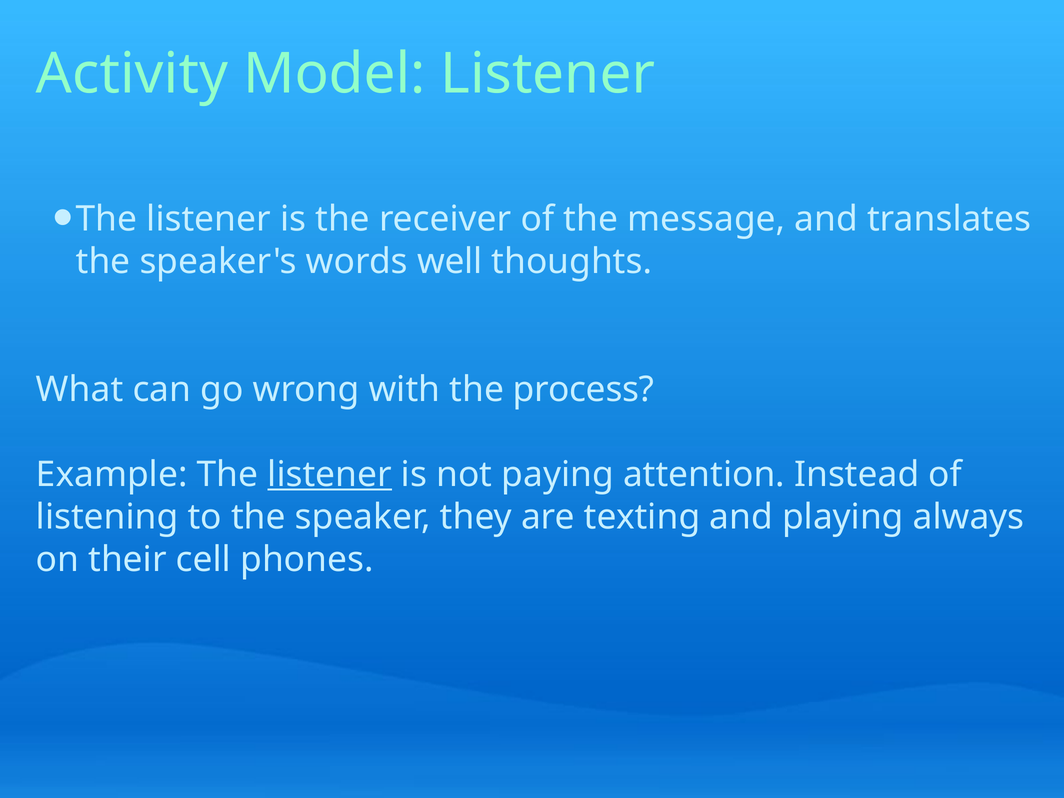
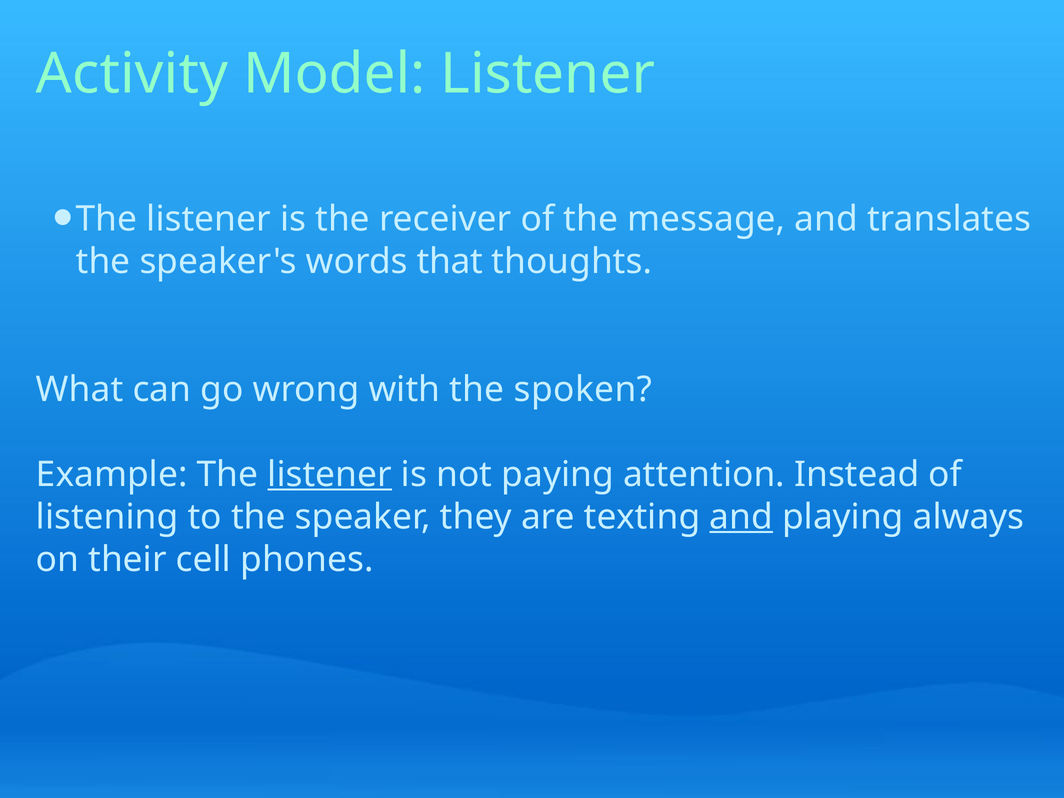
well: well -> that
process: process -> spoken
and at (741, 517) underline: none -> present
